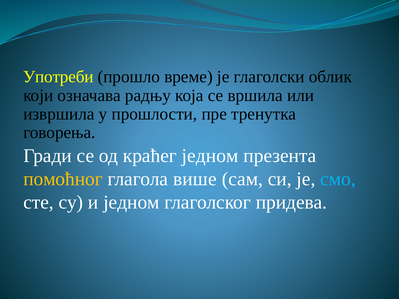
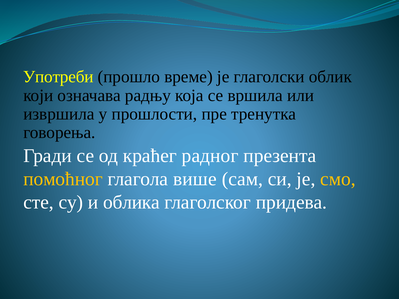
краћег једном: једном -> радног
смо colour: light blue -> yellow
и једном: једном -> облика
